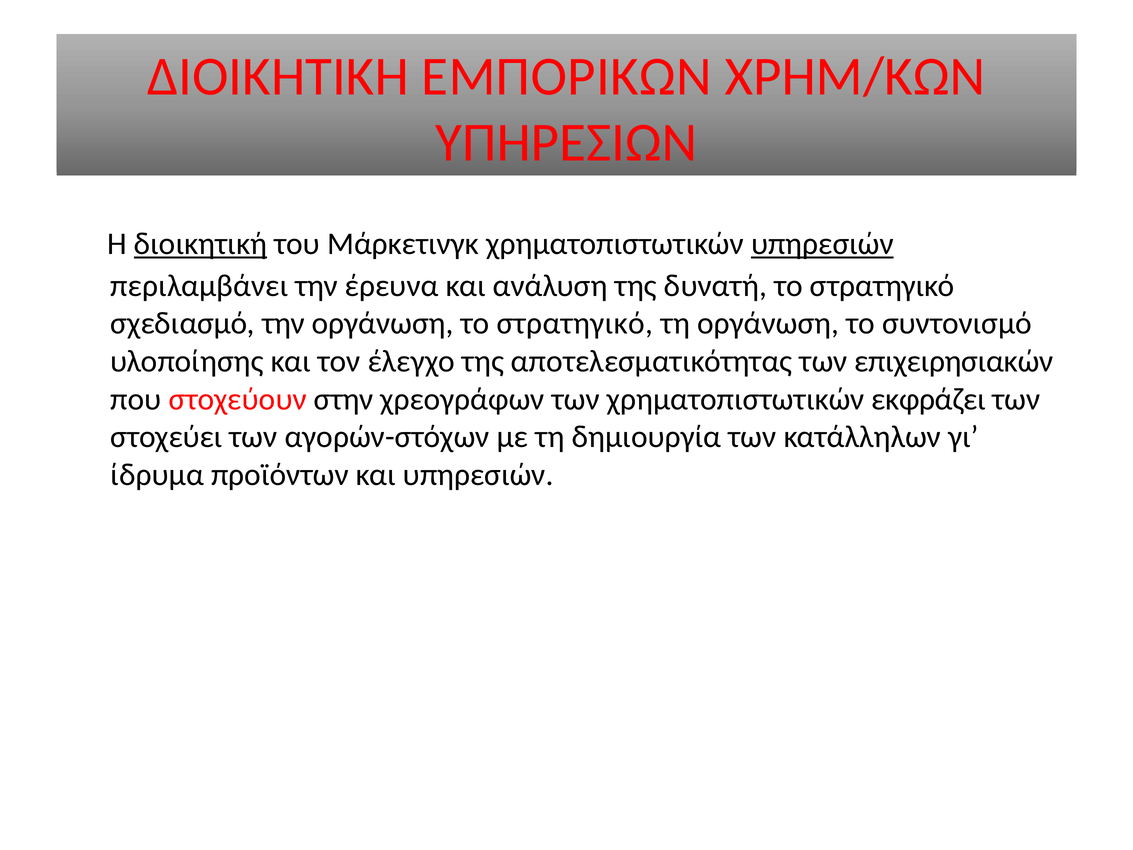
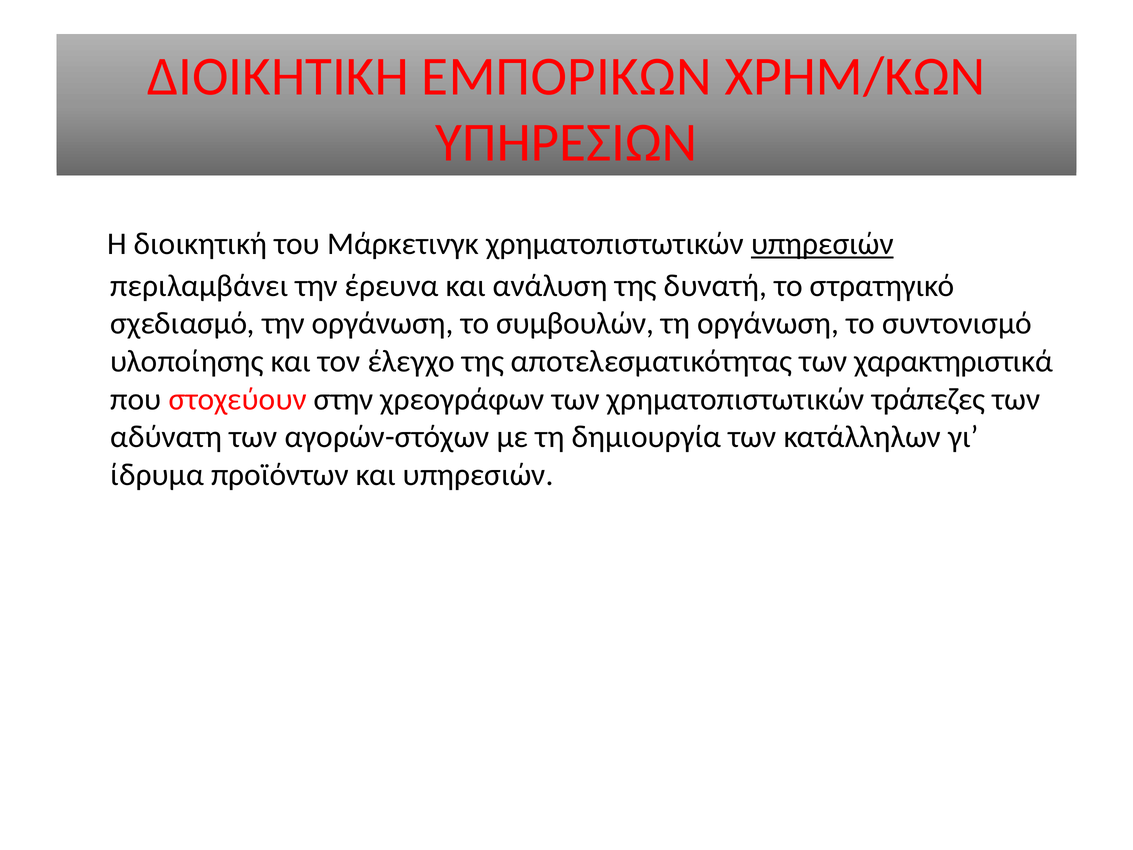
διοικητική underline: present -> none
οργάνωση το στρατηγικό: στρατηγικό -> συμβουλών
επιχειρησιακών: επιχειρησιακών -> χαρακτηριστικά
εκφράζει: εκφράζει -> τράπεζες
στοχεύει: στοχεύει -> αδύνατη
